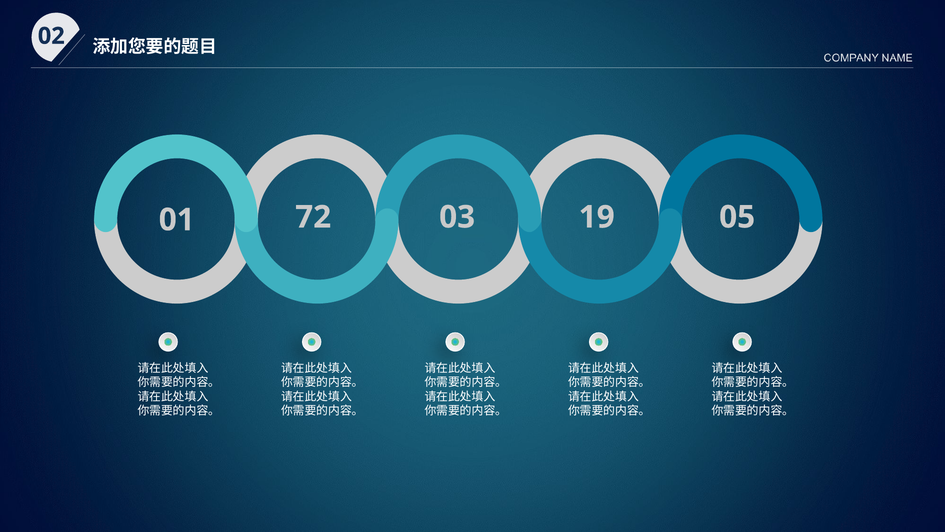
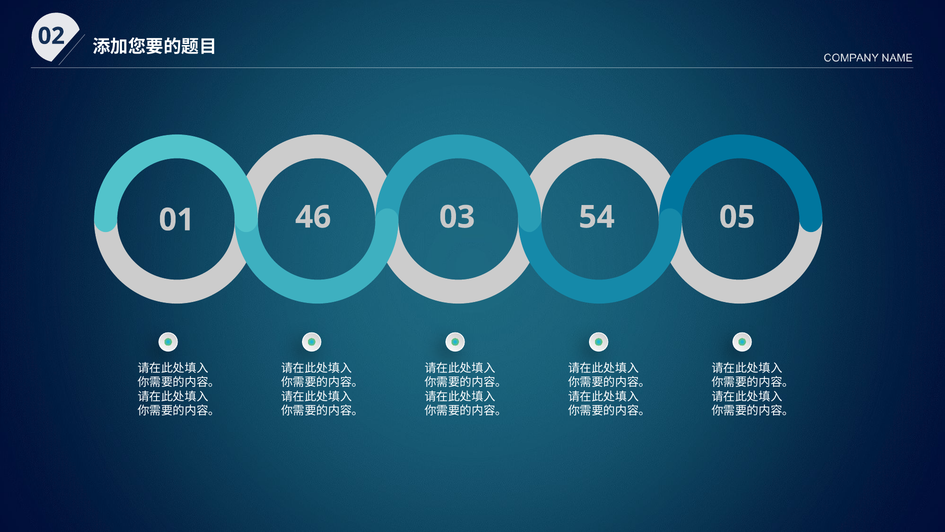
72: 72 -> 46
19: 19 -> 54
